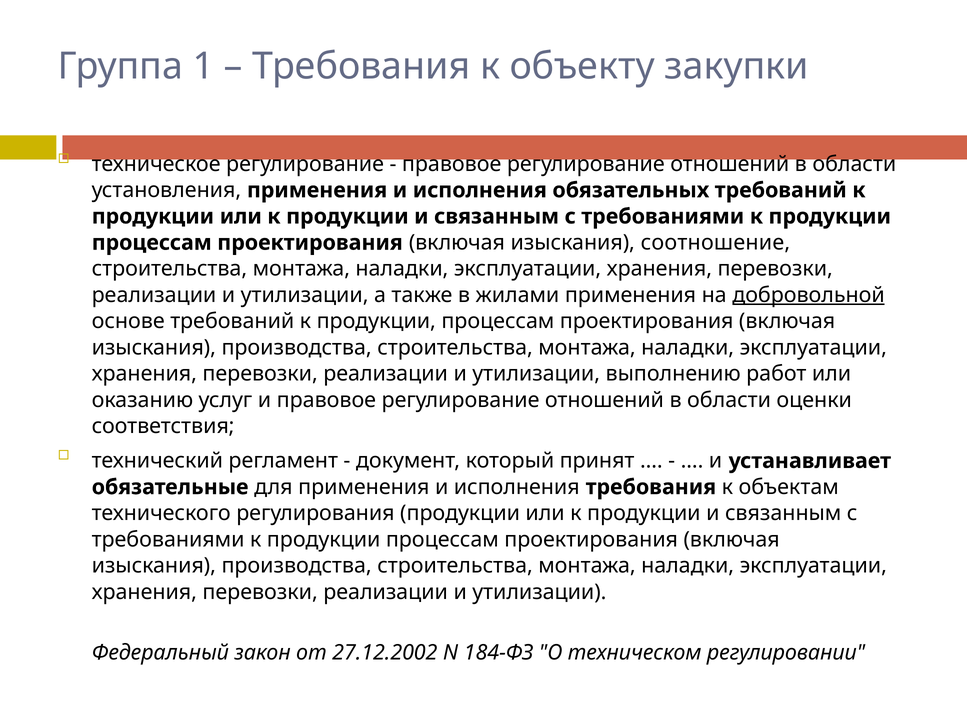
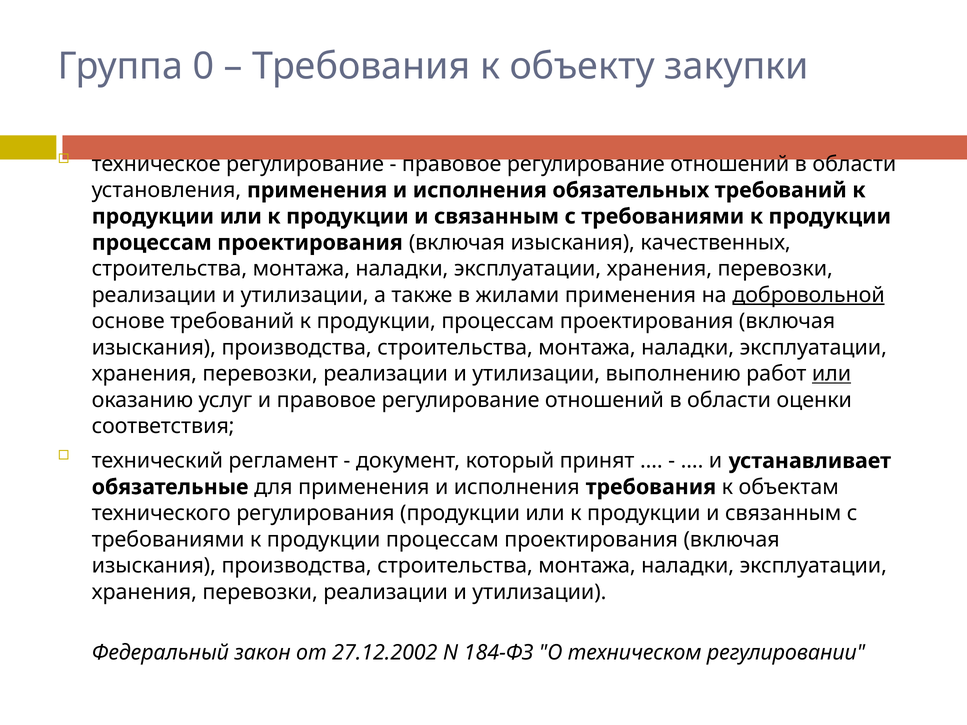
1: 1 -> 0
соотношение: соотношение -> качественных
или at (832, 374) underline: none -> present
